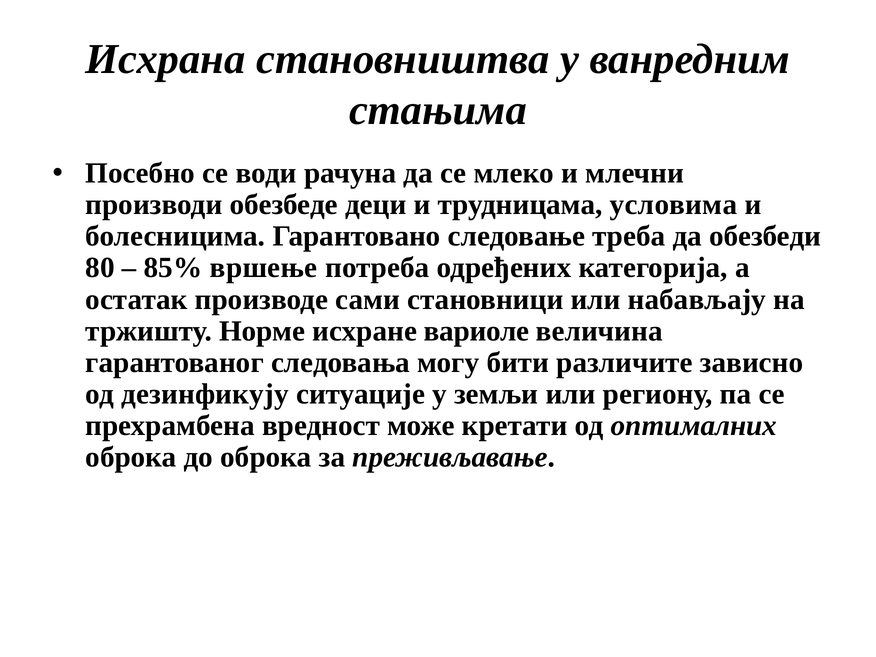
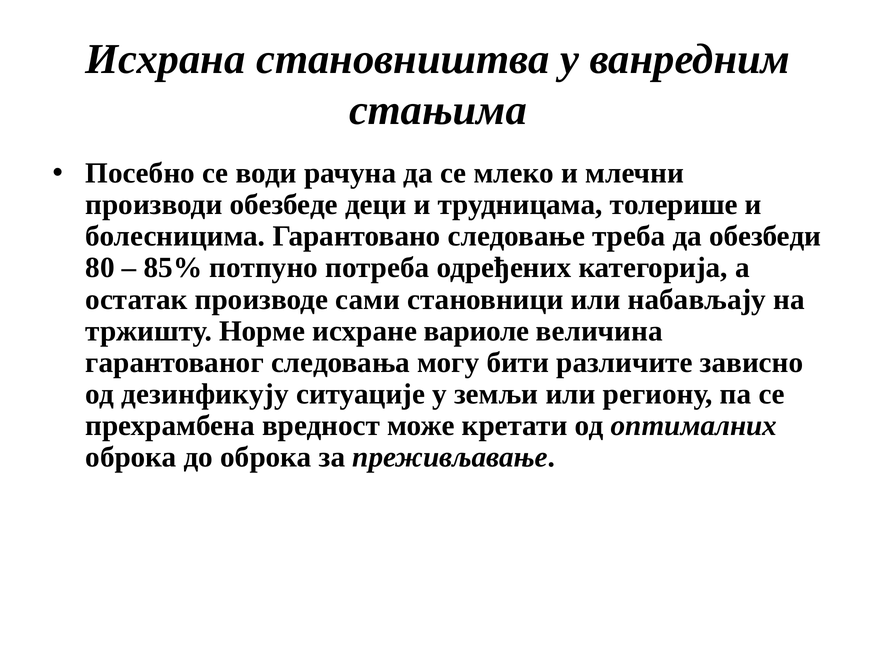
условима: условима -> толерише
вршење: вршење -> потпуно
